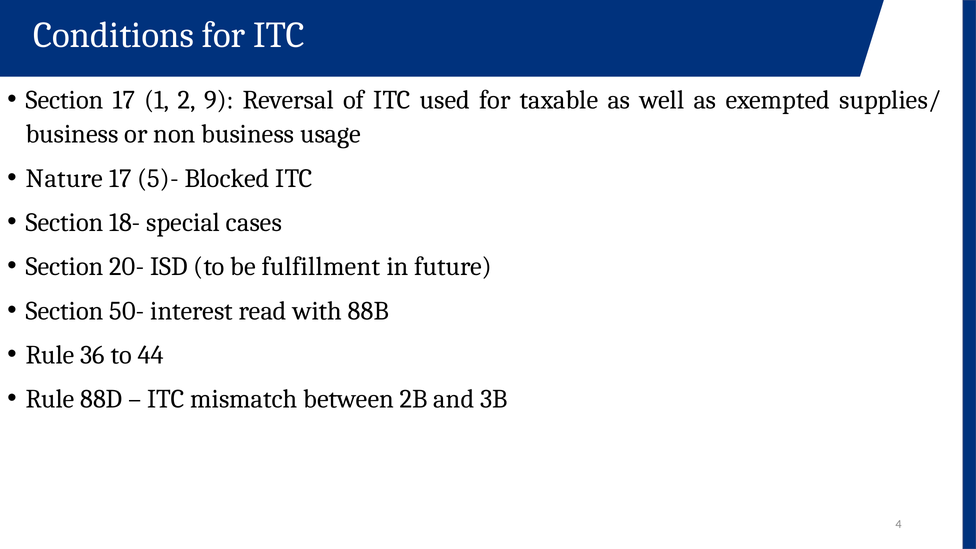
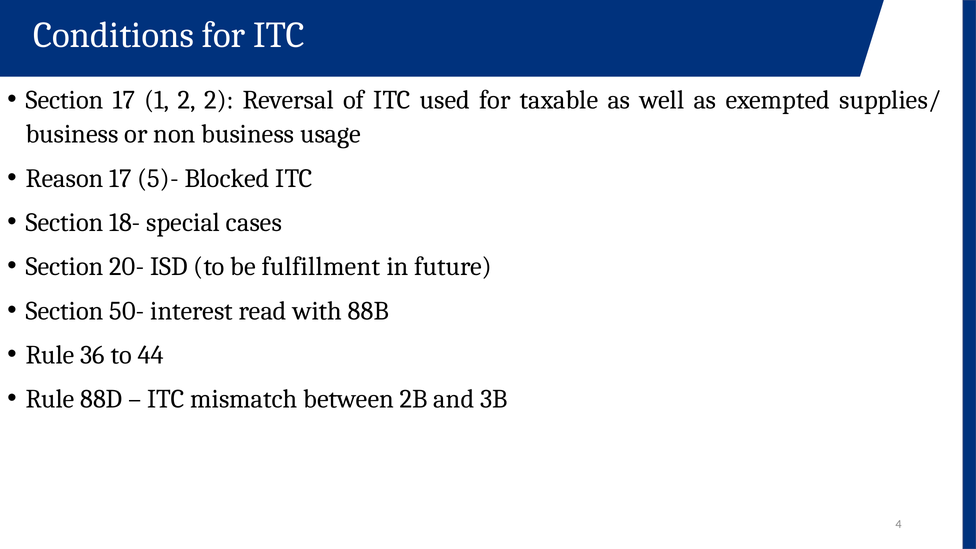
2 9: 9 -> 2
Nature: Nature -> Reason
